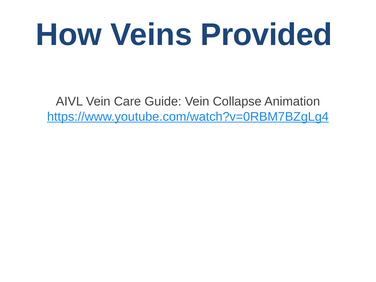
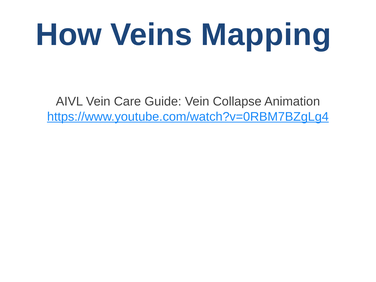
Provided: Provided -> Mapping
